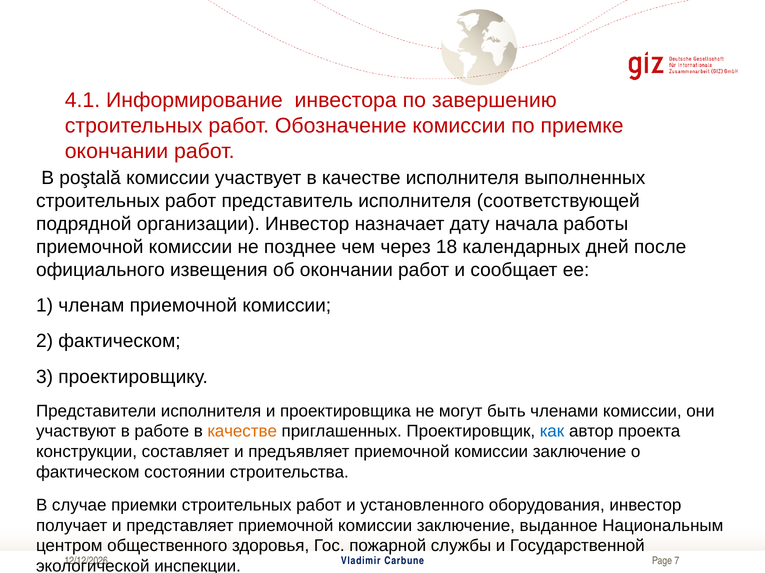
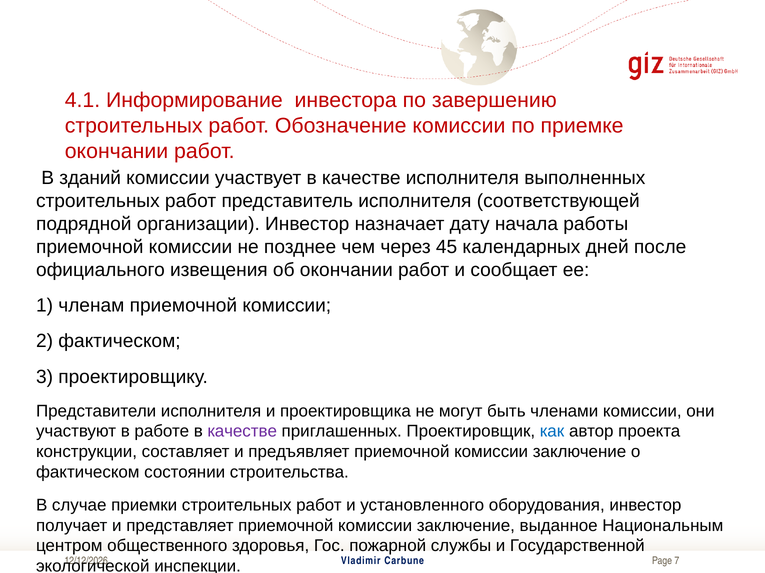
poştală: poştală -> зданий
18: 18 -> 45
качестве at (242, 432) colour: orange -> purple
